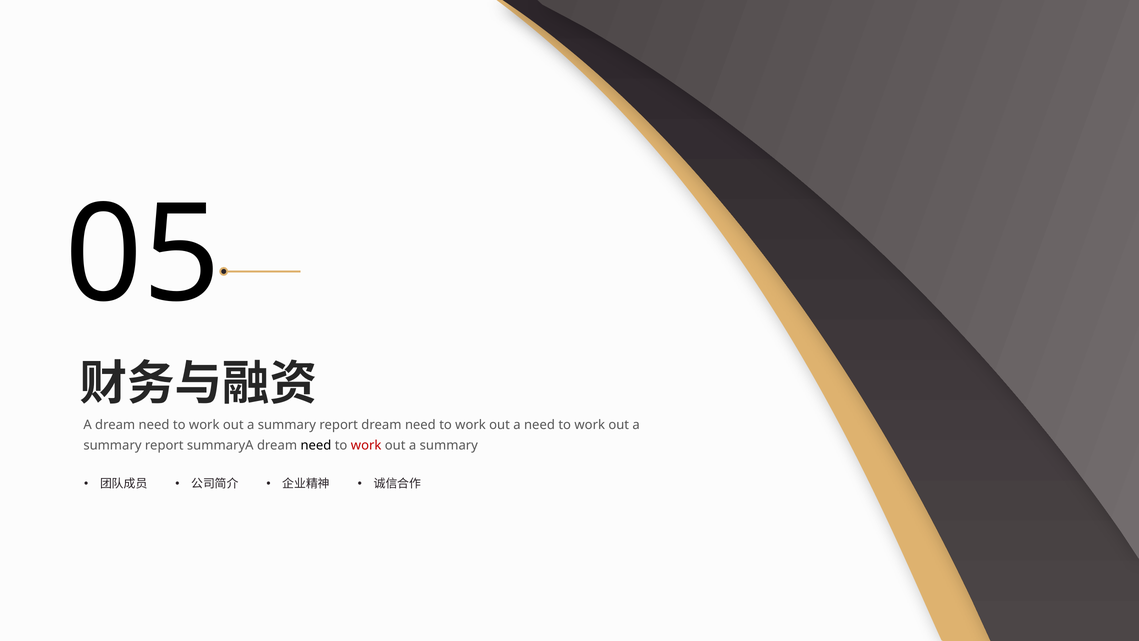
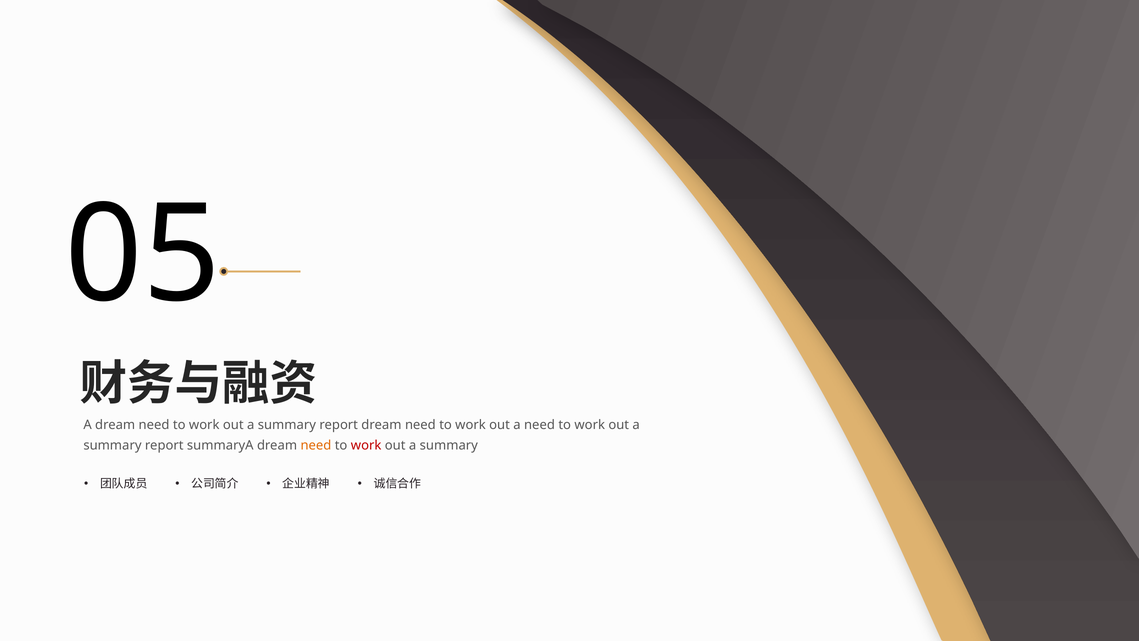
need at (316, 445) colour: black -> orange
